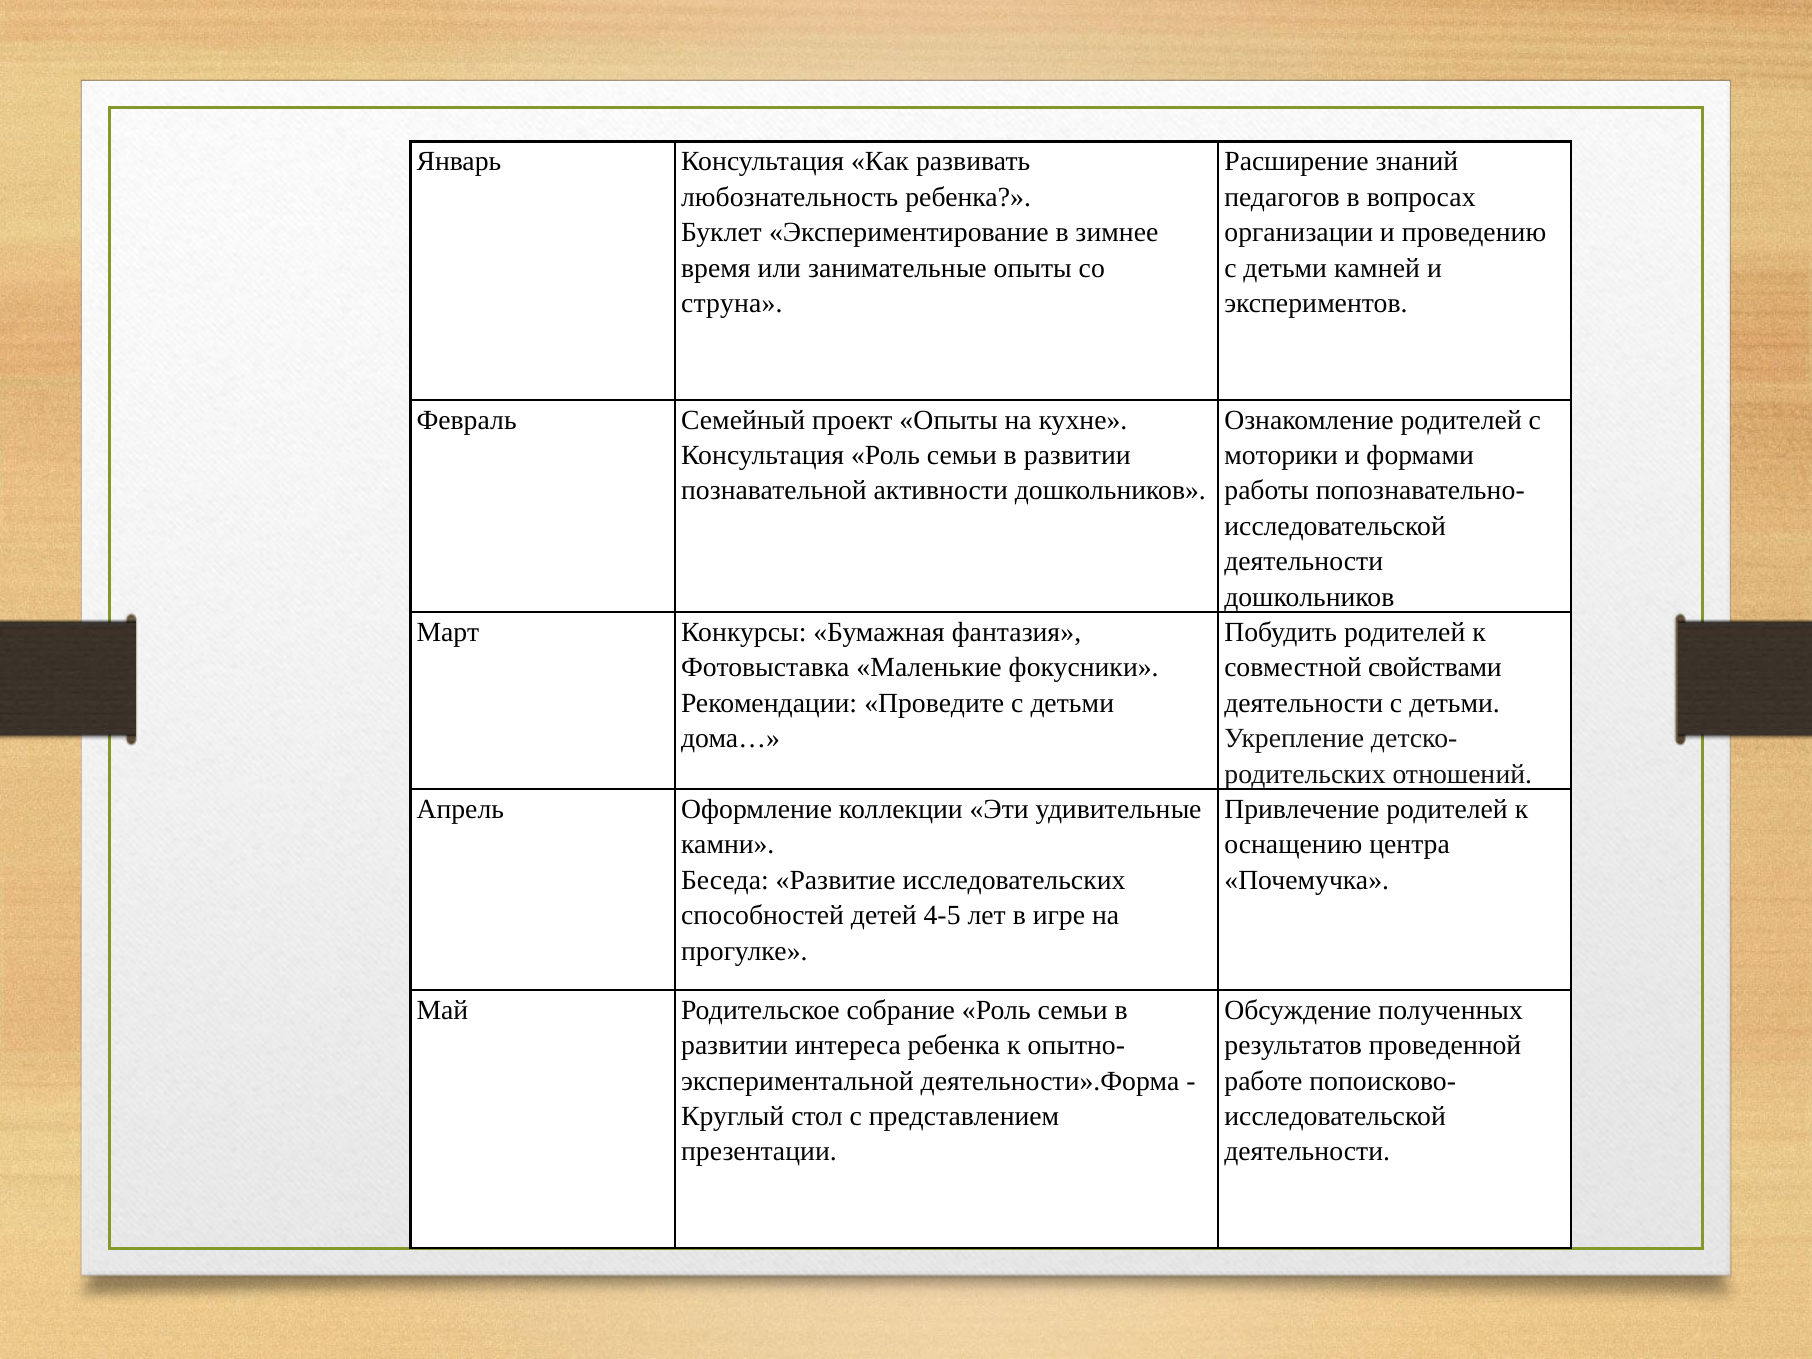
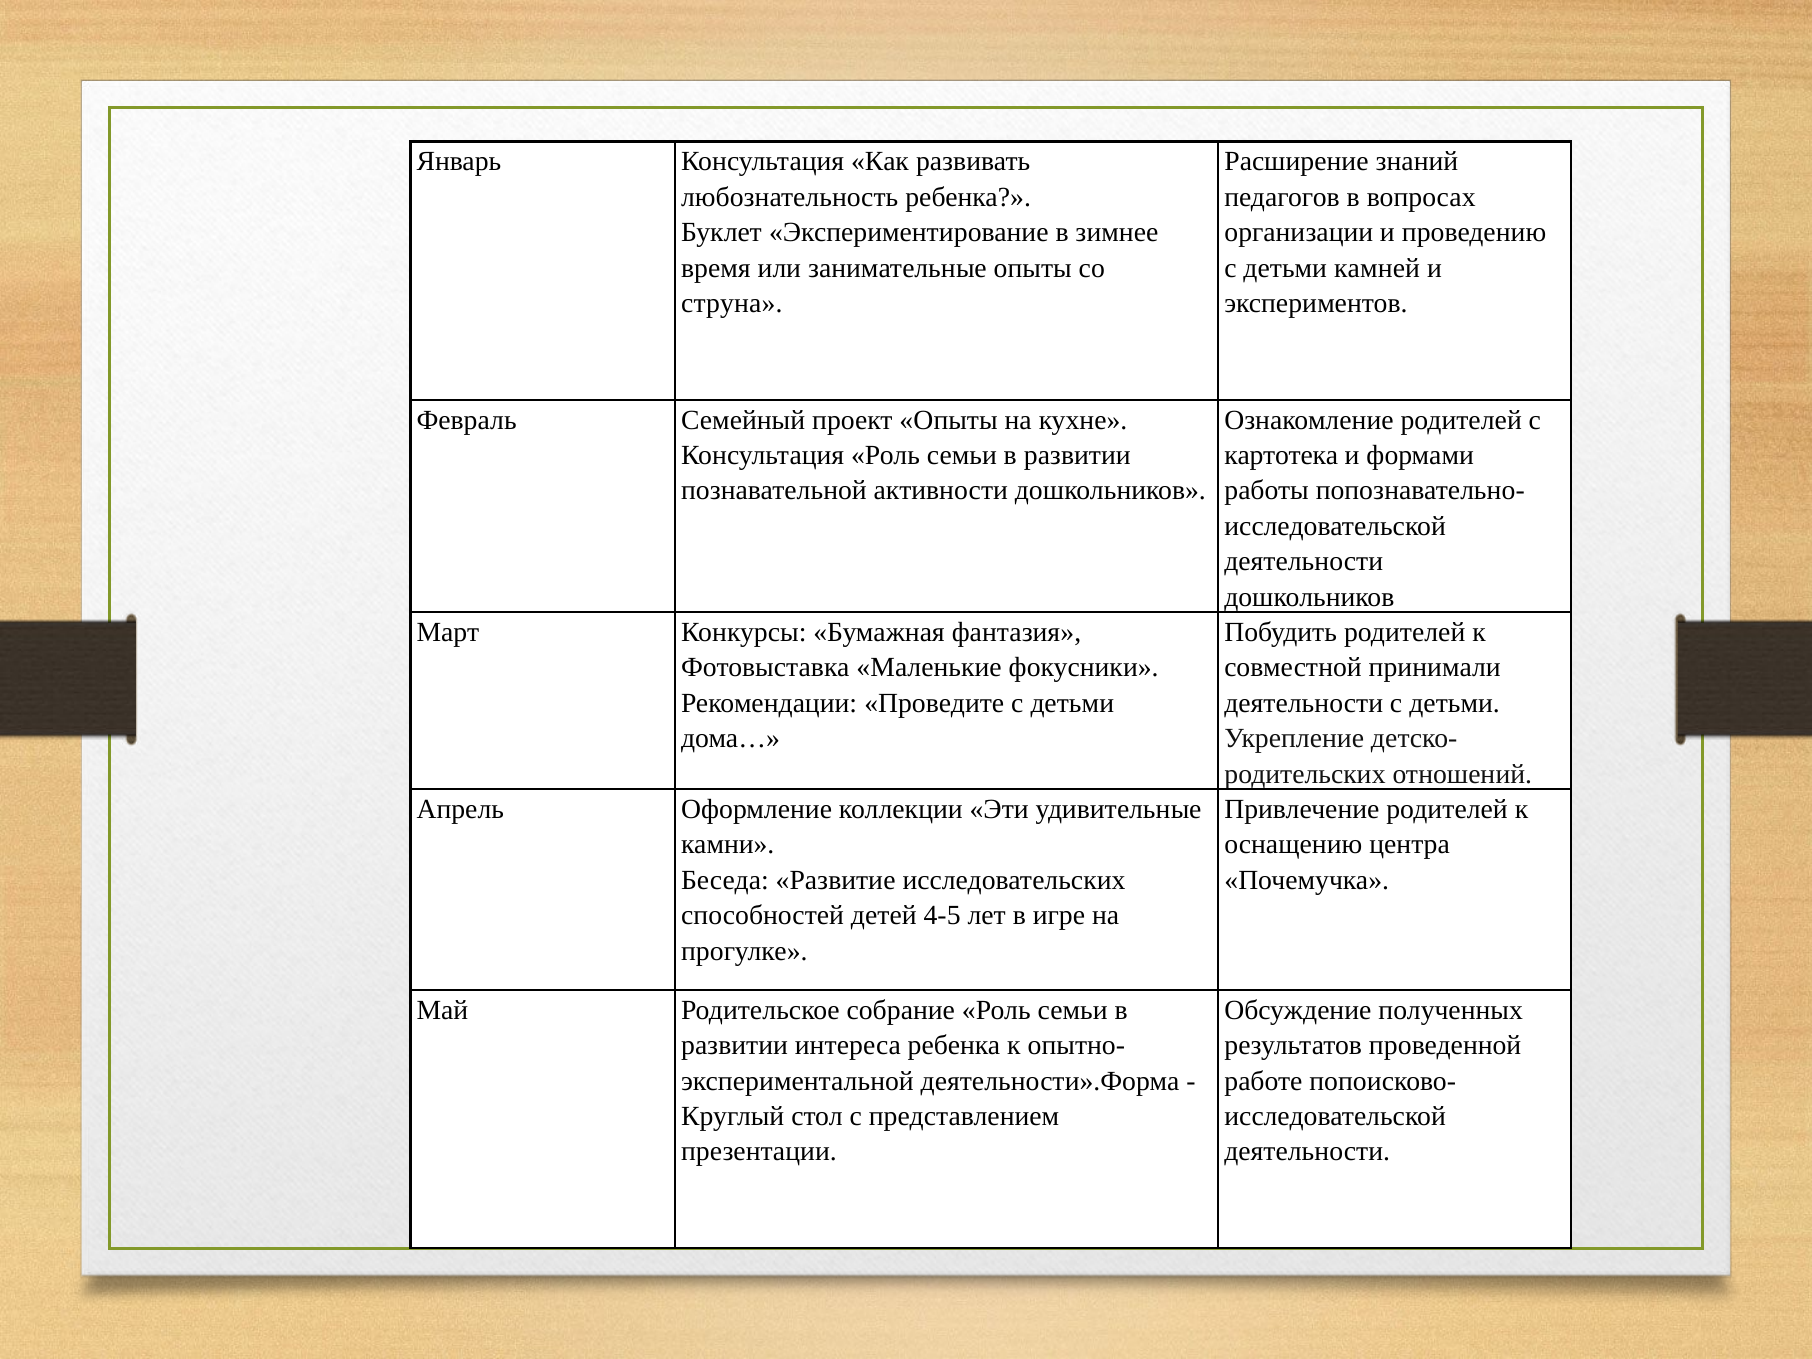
моторики: моторики -> картотека
свойствами: свойствами -> принимали
